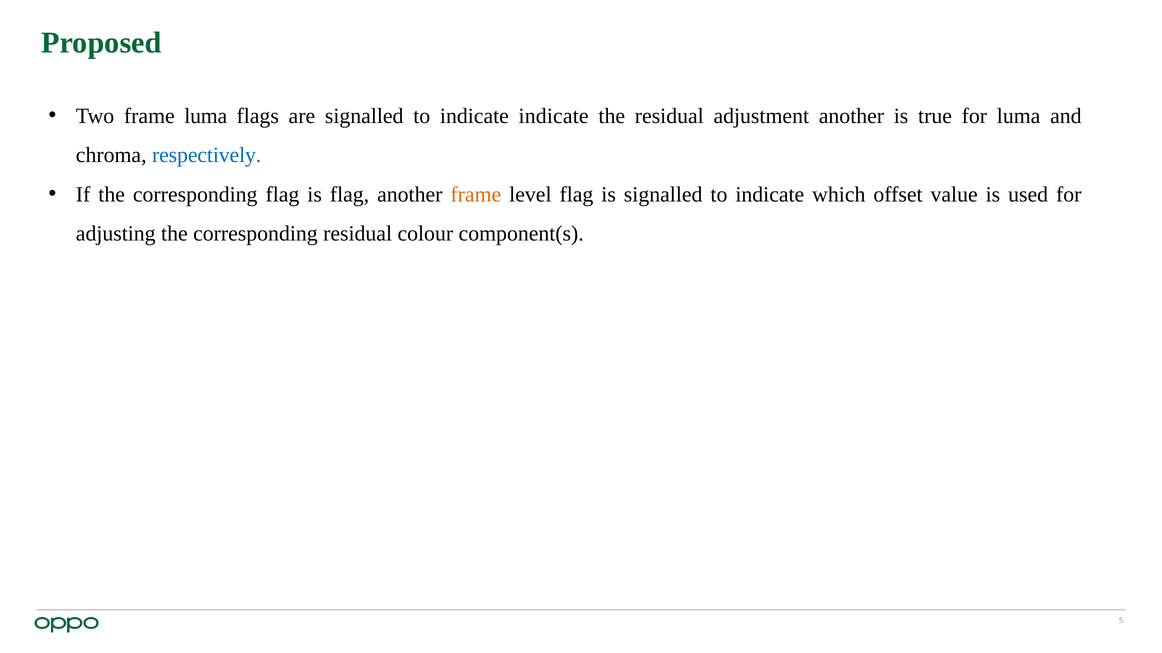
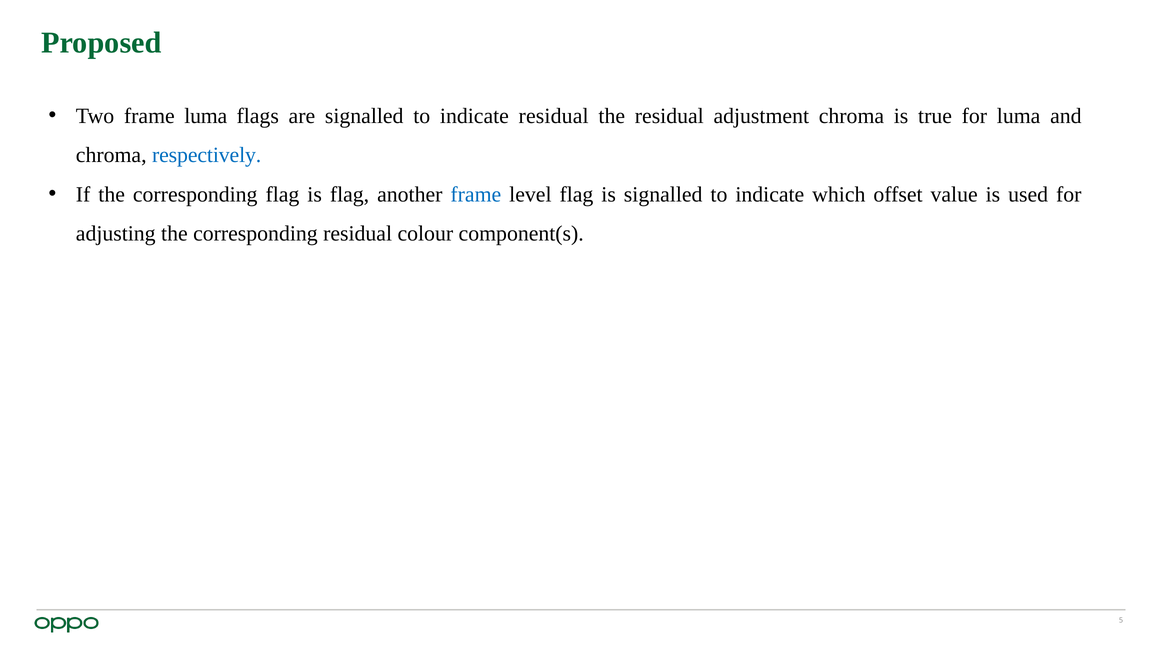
indicate indicate: indicate -> residual
adjustment another: another -> chroma
frame at (476, 195) colour: orange -> blue
